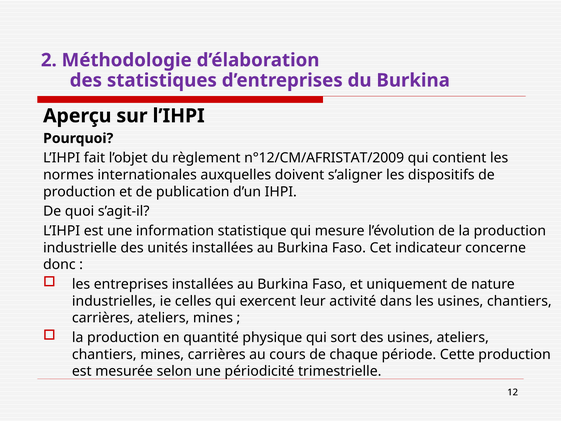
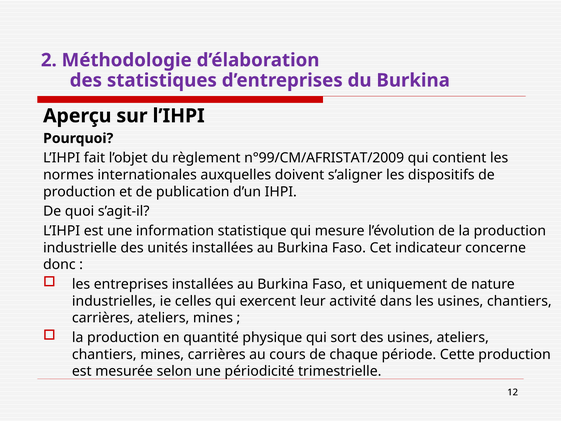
n°12/CM/AFRISTAT/2009: n°12/CM/AFRISTAT/2009 -> n°99/CM/AFRISTAT/2009
